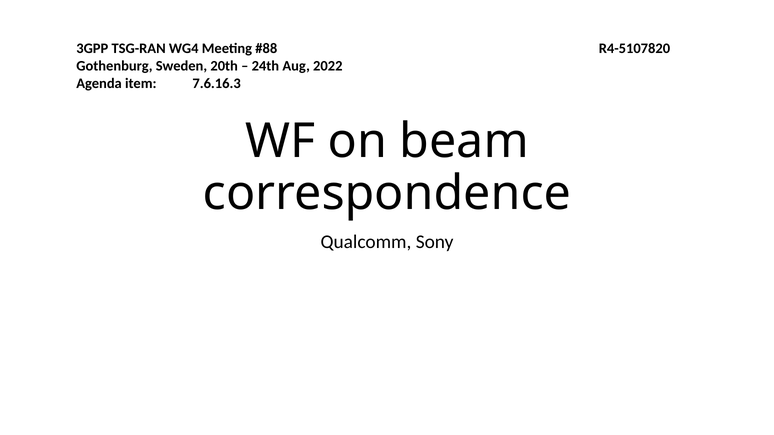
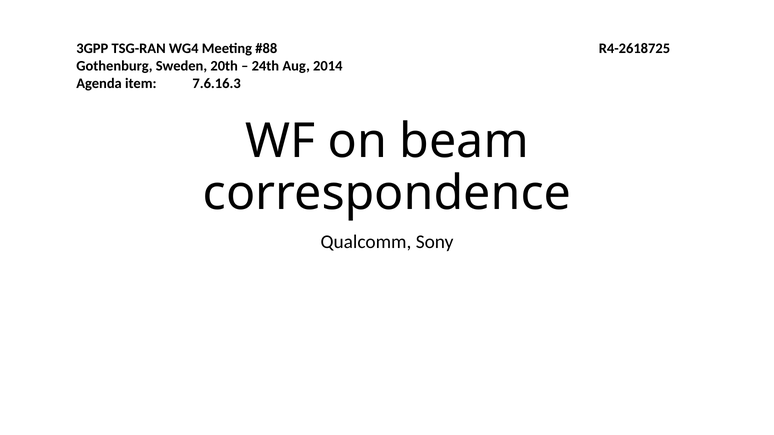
R4-5107820: R4-5107820 -> R4-2618725
2022: 2022 -> 2014
